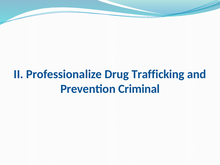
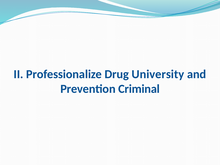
Trafficking: Trafficking -> University
